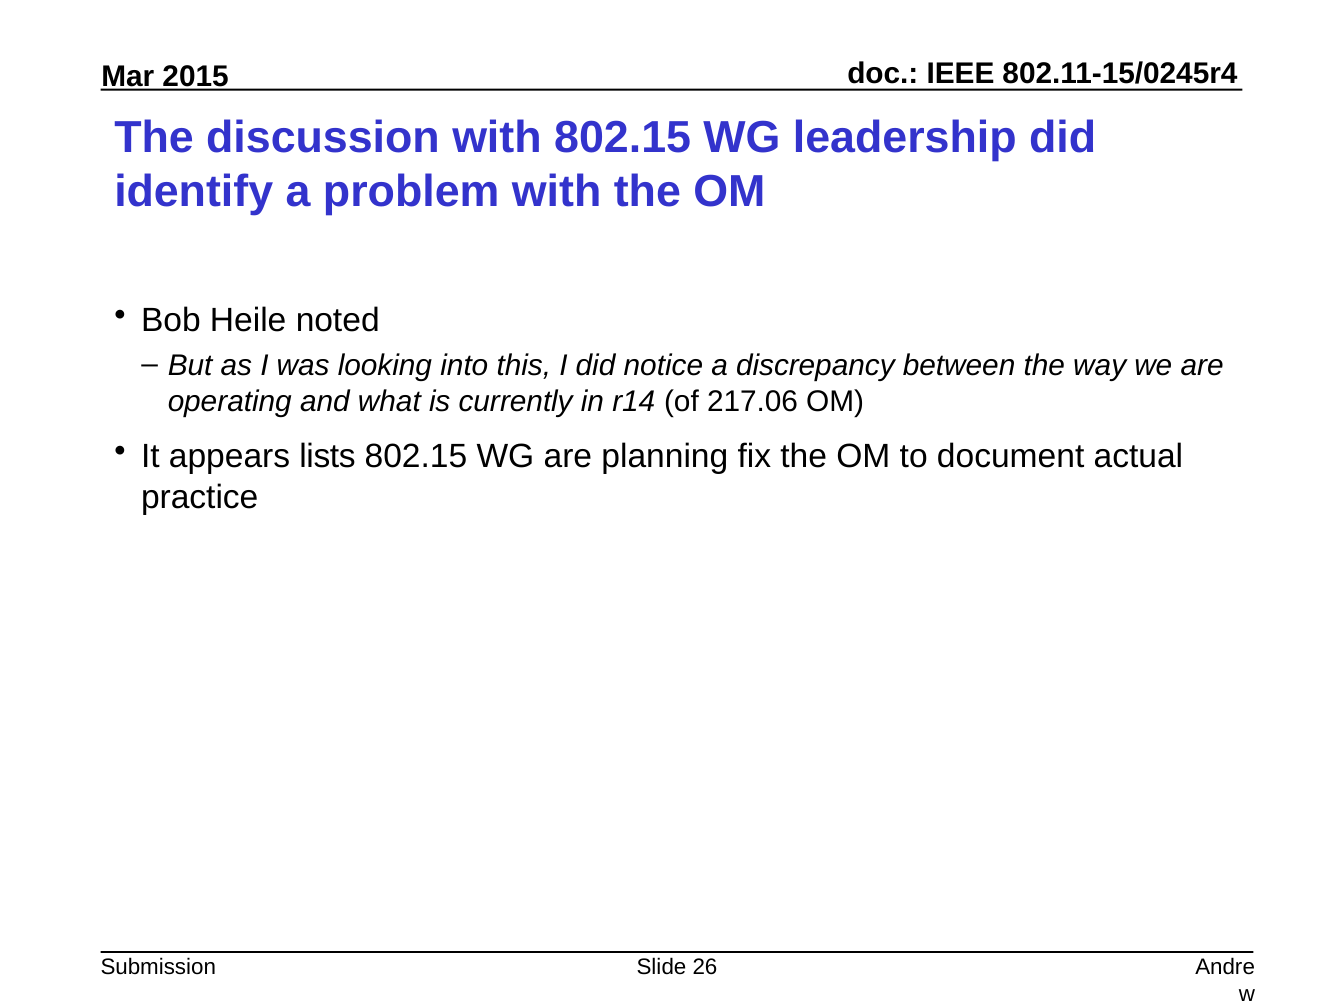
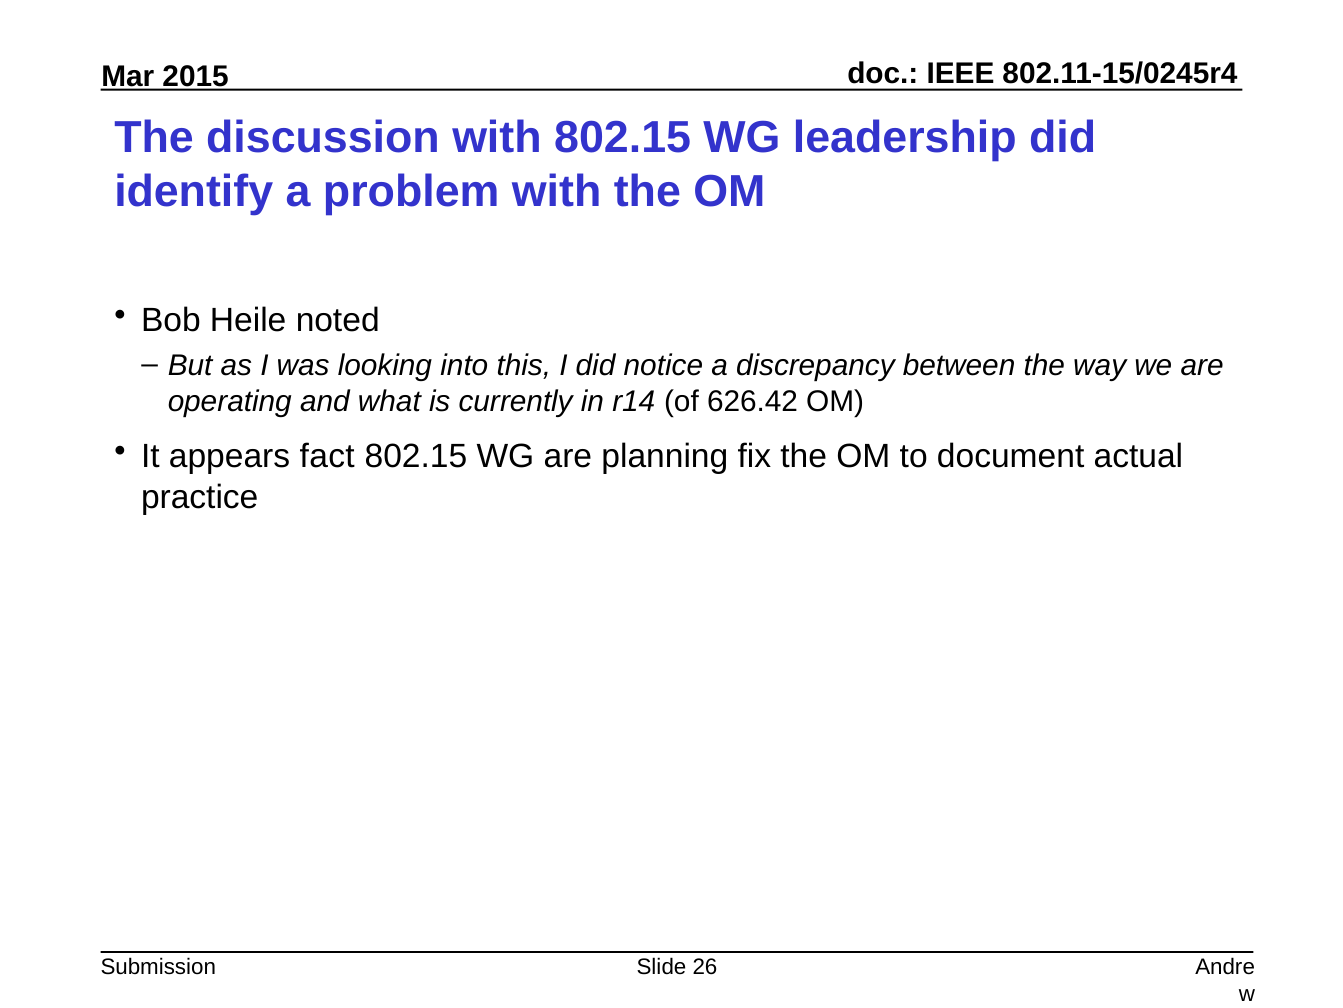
217.06: 217.06 -> 626.42
lists: lists -> fact
